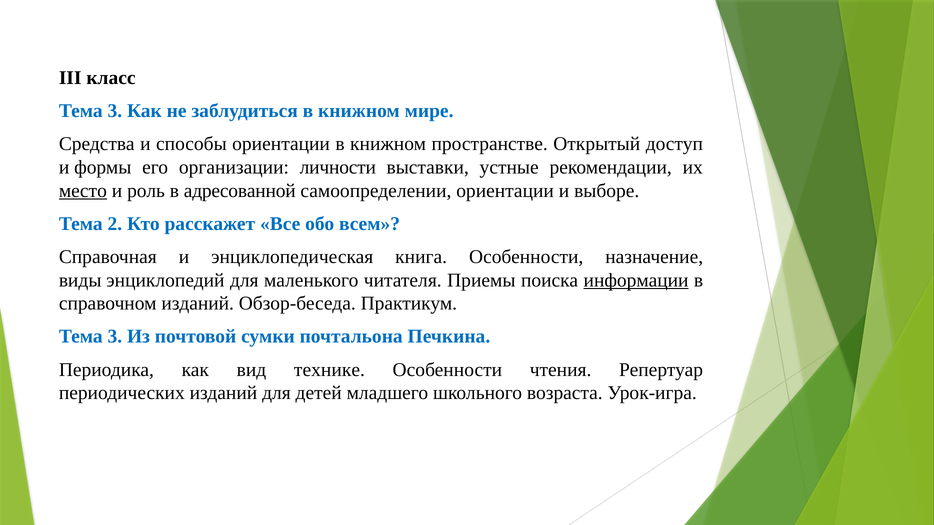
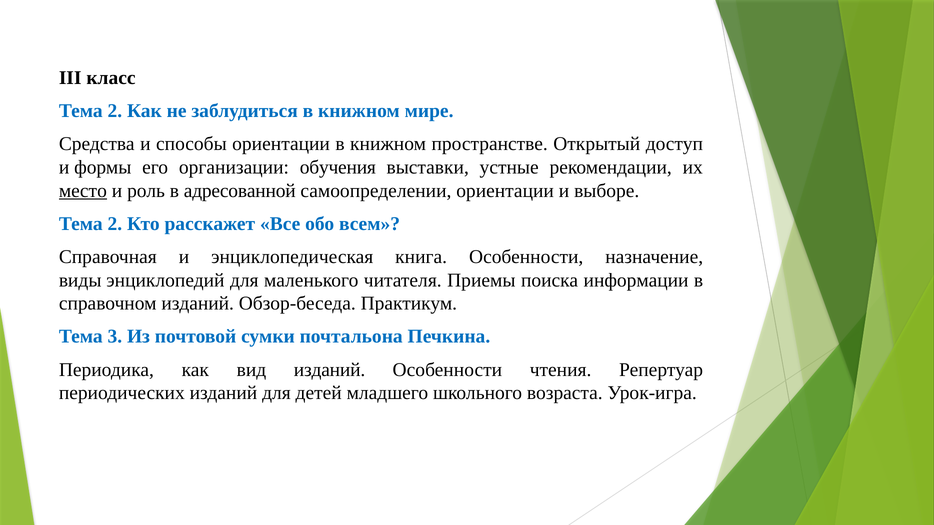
3 at (115, 111): 3 -> 2
личности: личности -> обучения
информации underline: present -> none
вид технике: технике -> изданий
